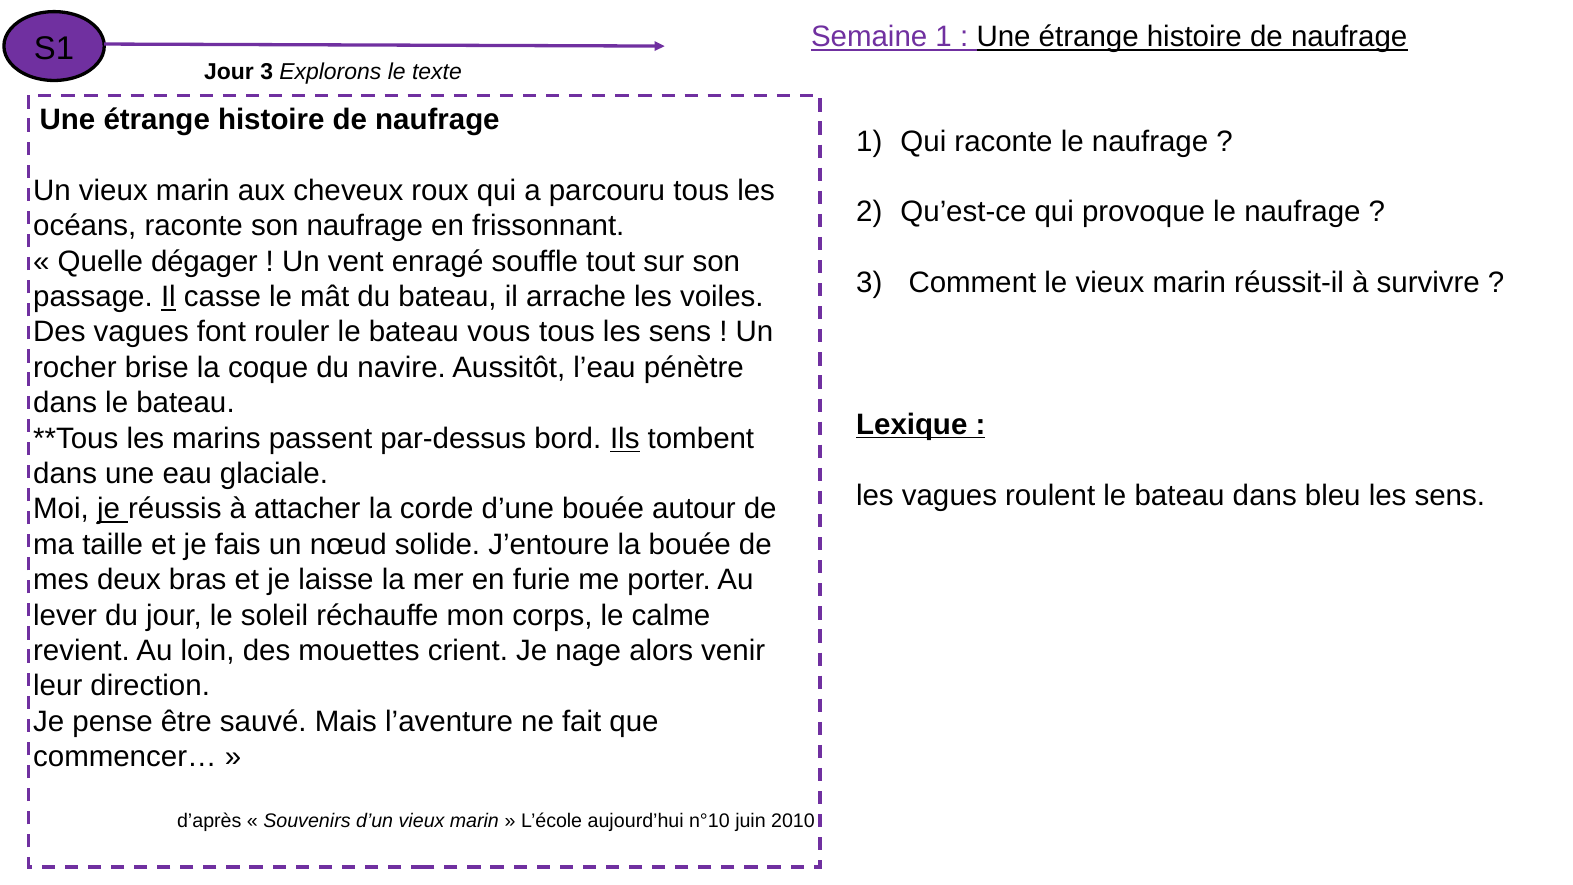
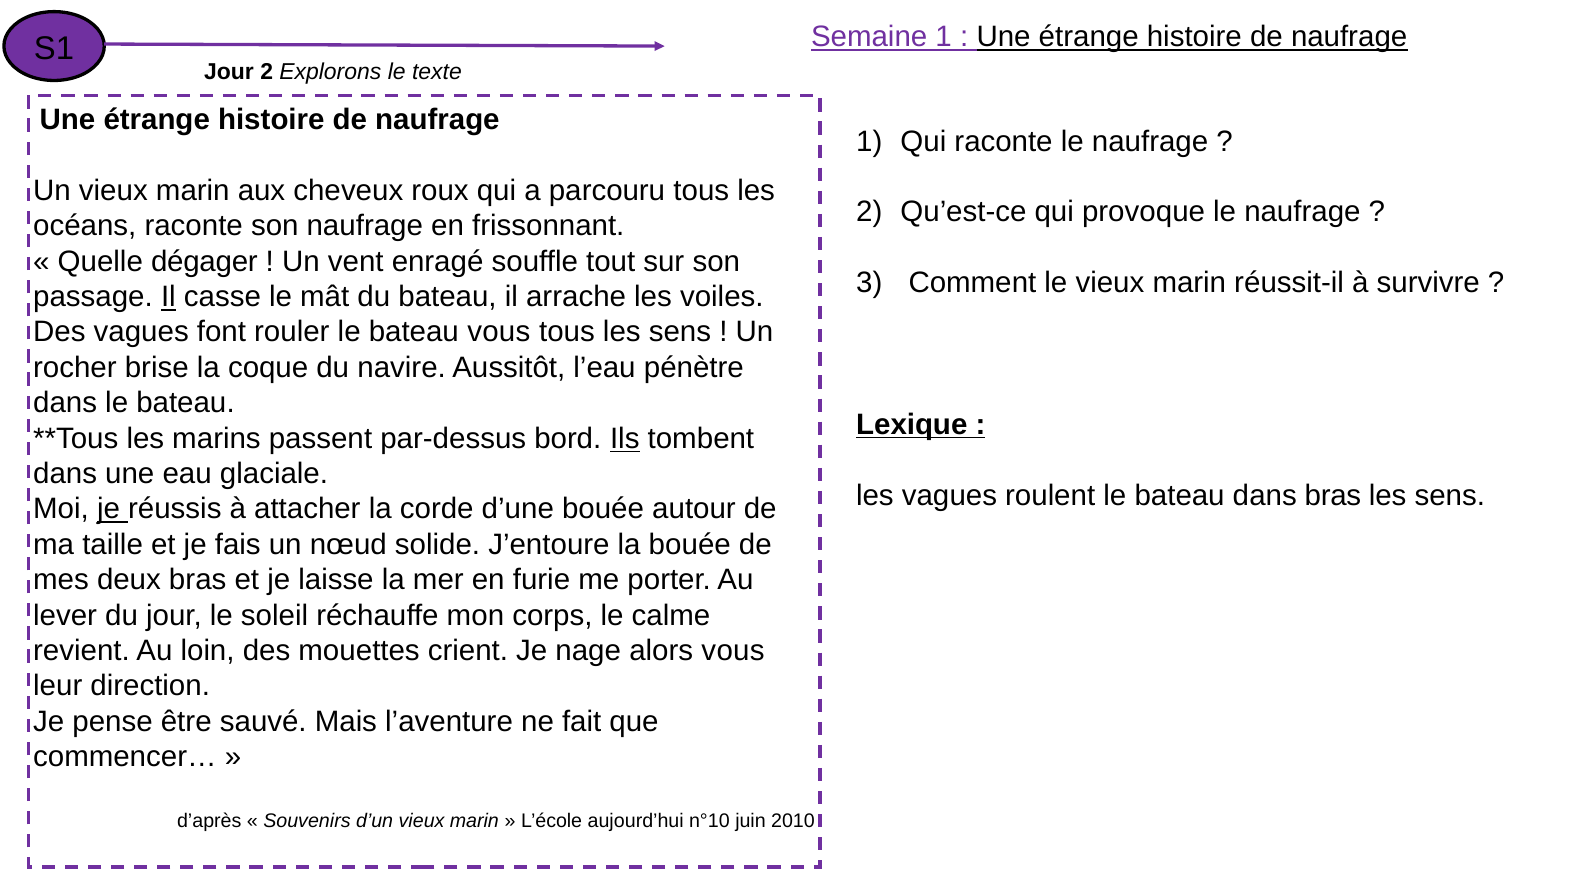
Jour 3: 3 -> 2
dans bleu: bleu -> bras
alors venir: venir -> vous
